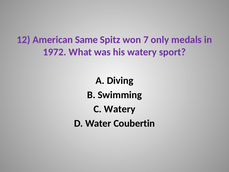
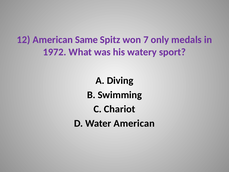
C Watery: Watery -> Chariot
Water Coubertin: Coubertin -> American
